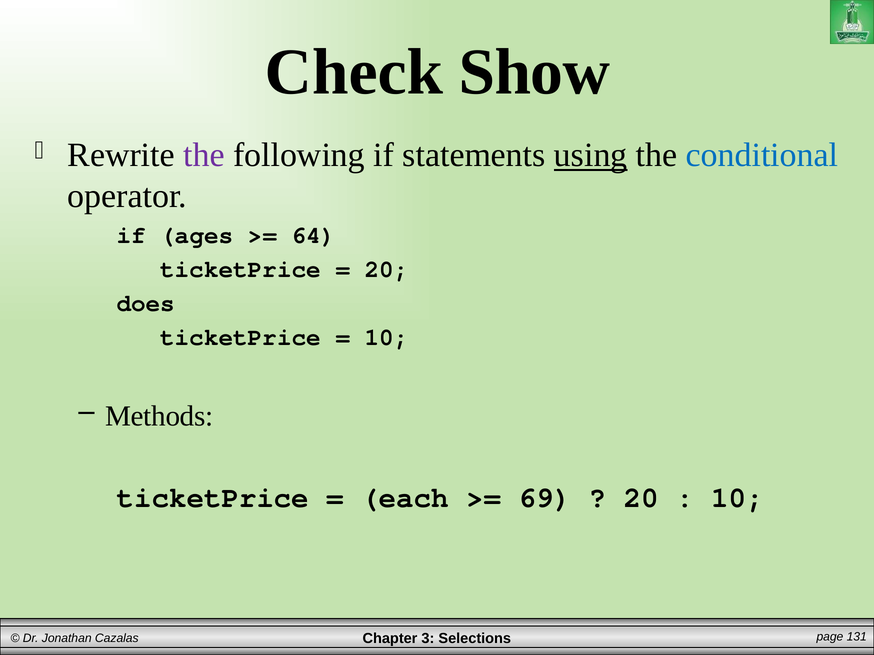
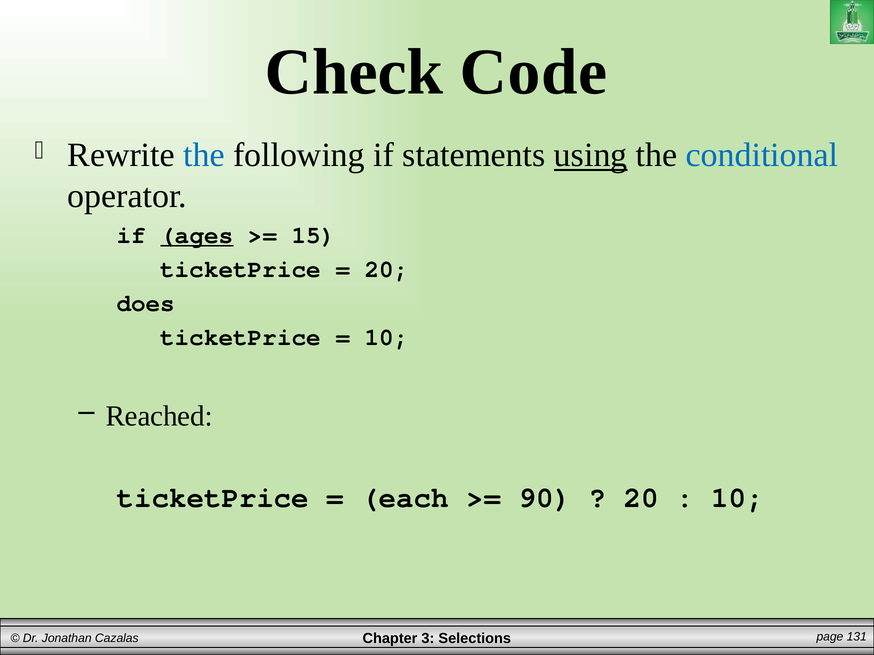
Show: Show -> Code
the at (204, 155) colour: purple -> blue
ages underline: none -> present
64: 64 -> 15
Methods: Methods -> Reached
69: 69 -> 90
